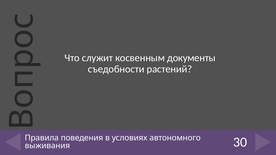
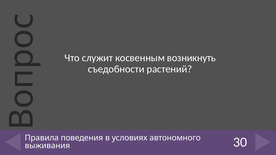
документы: документы -> возникнуть
